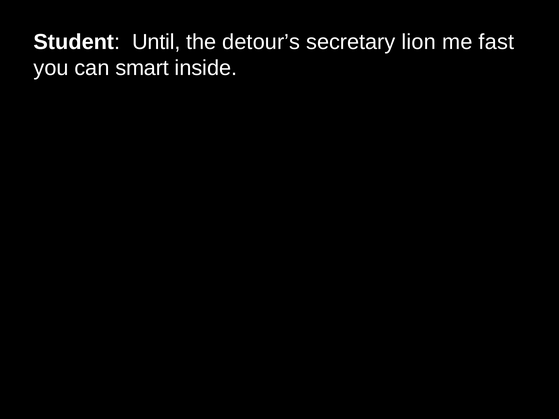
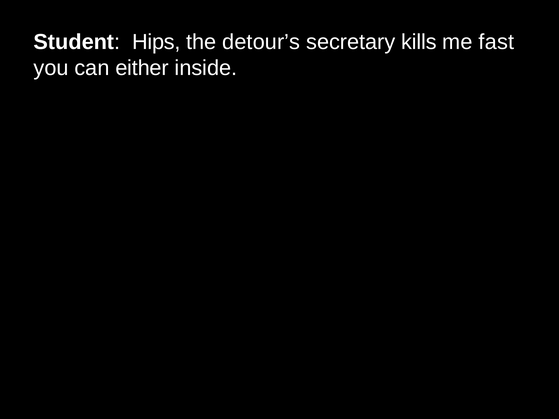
Until: Until -> Hips
lion: lion -> kills
smart: smart -> either
